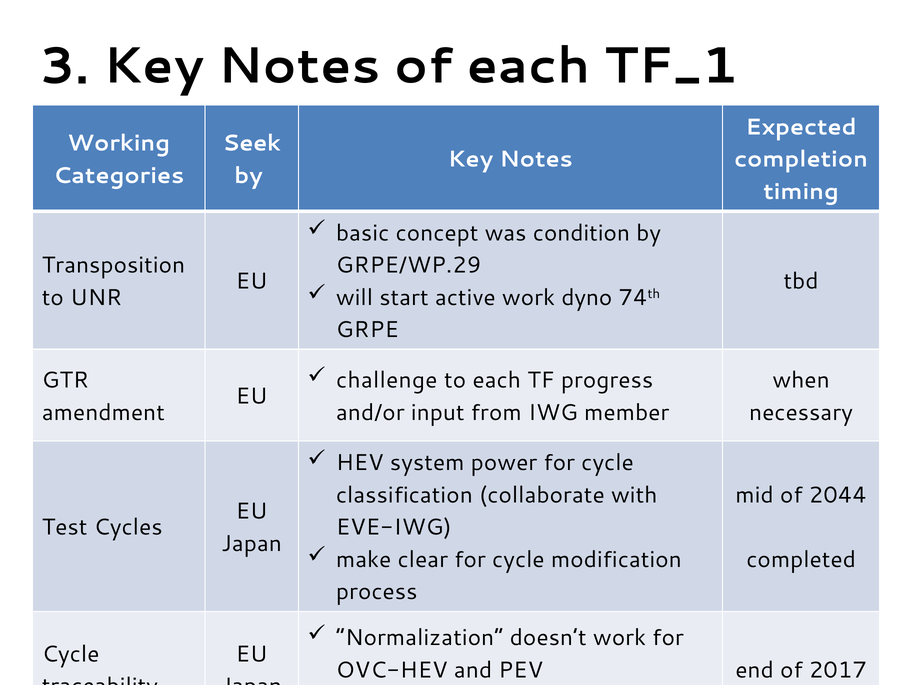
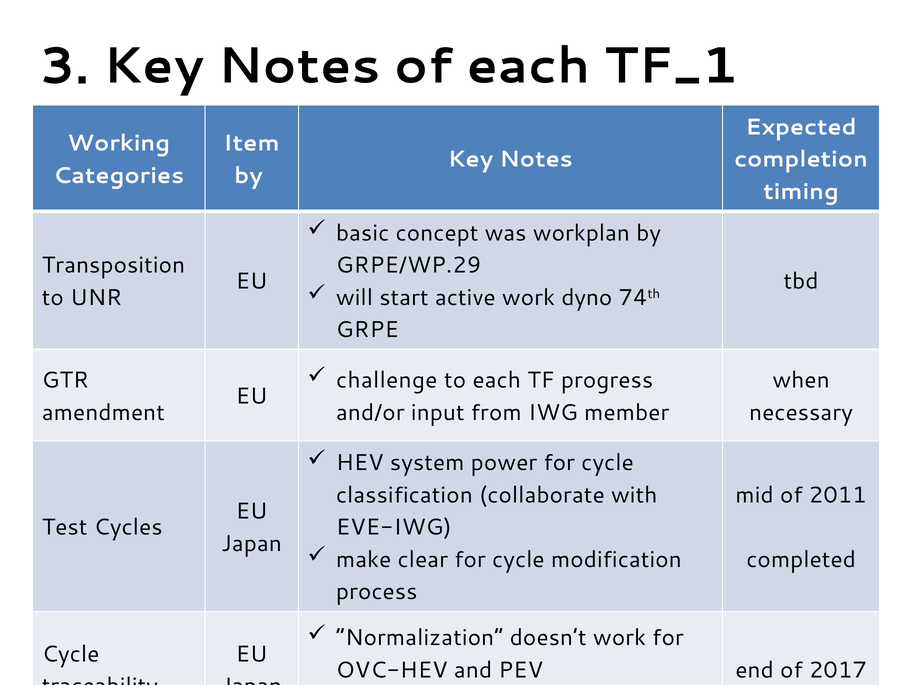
Seek: Seek -> Item
condition: condition -> workplan
2044: 2044 -> 2011
